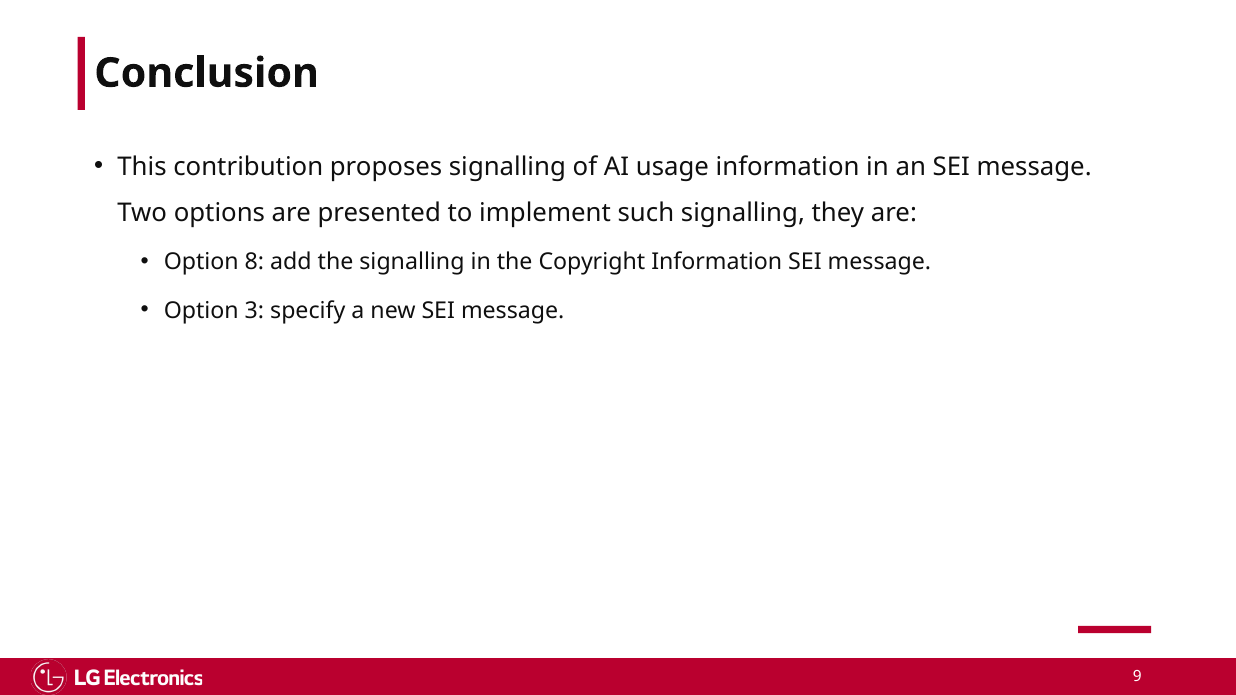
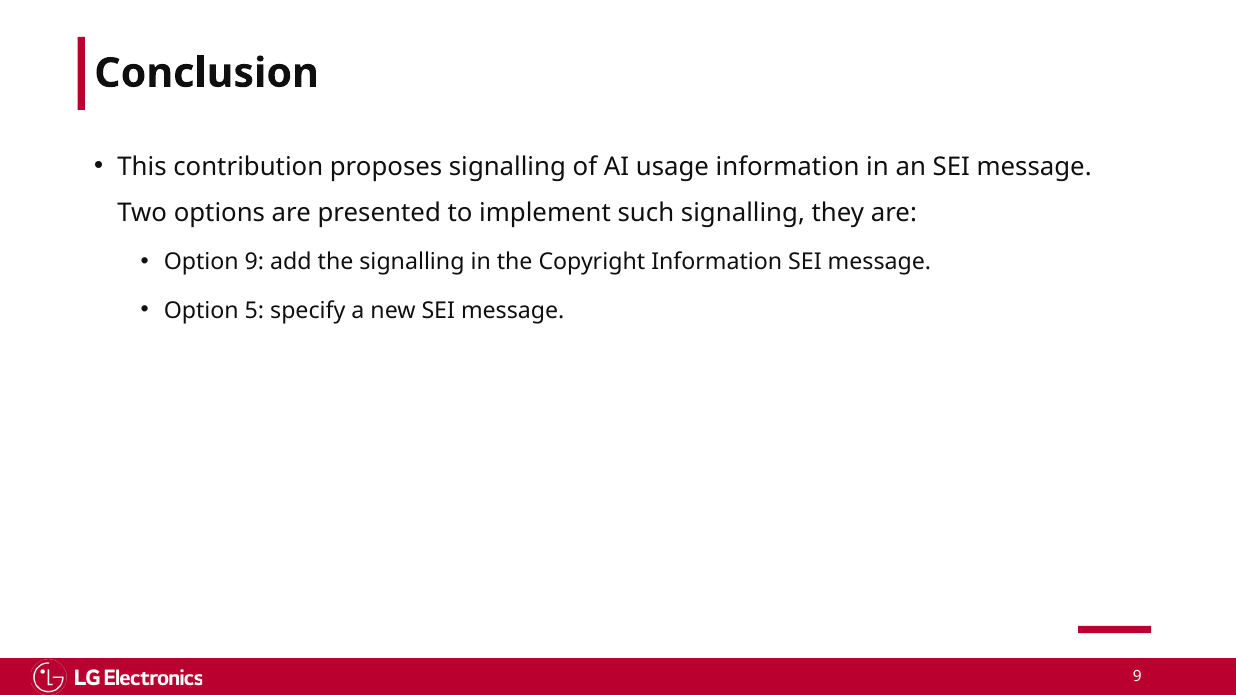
Option 8: 8 -> 9
3: 3 -> 5
